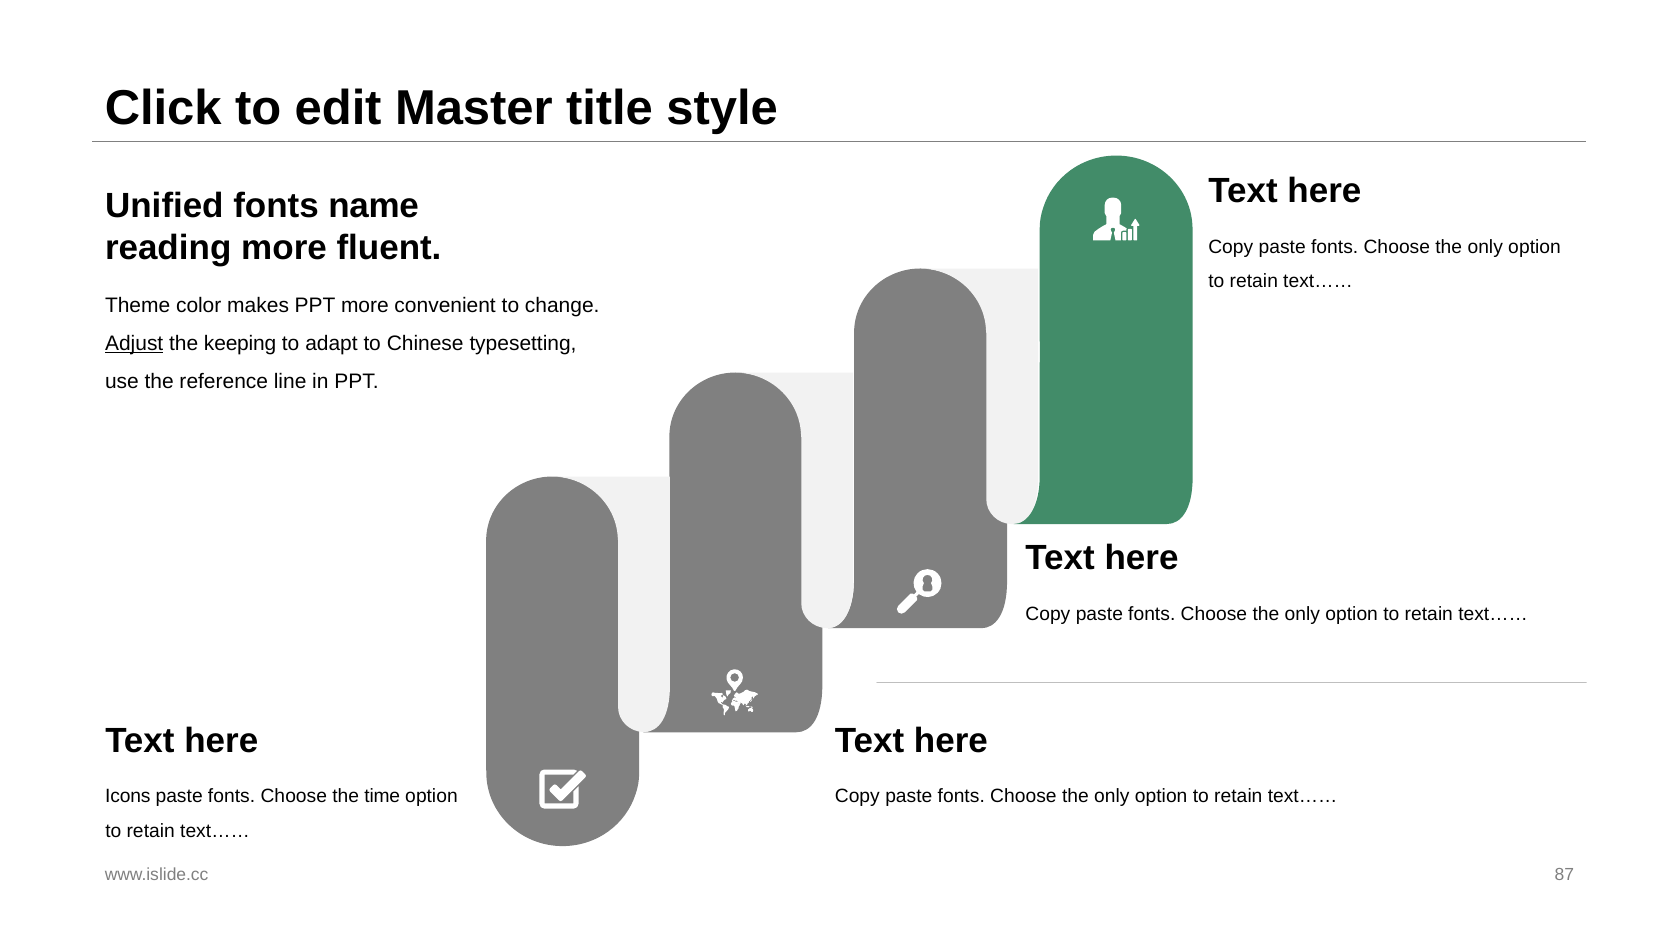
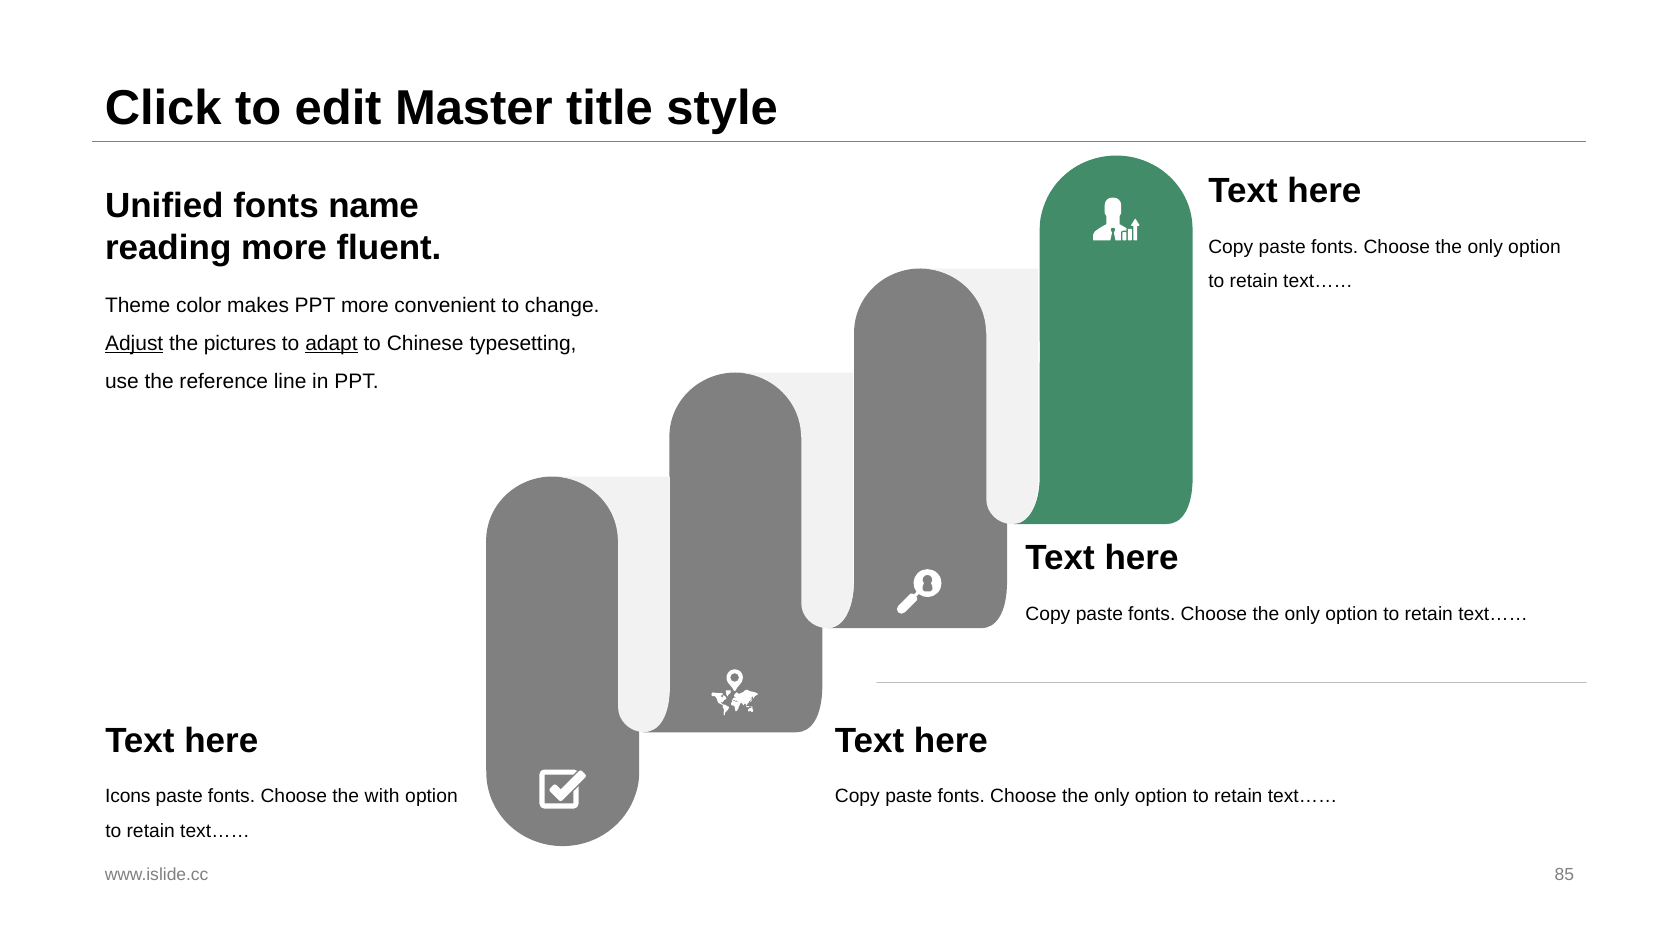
keeping: keeping -> pictures
adapt underline: none -> present
time: time -> with
87: 87 -> 85
